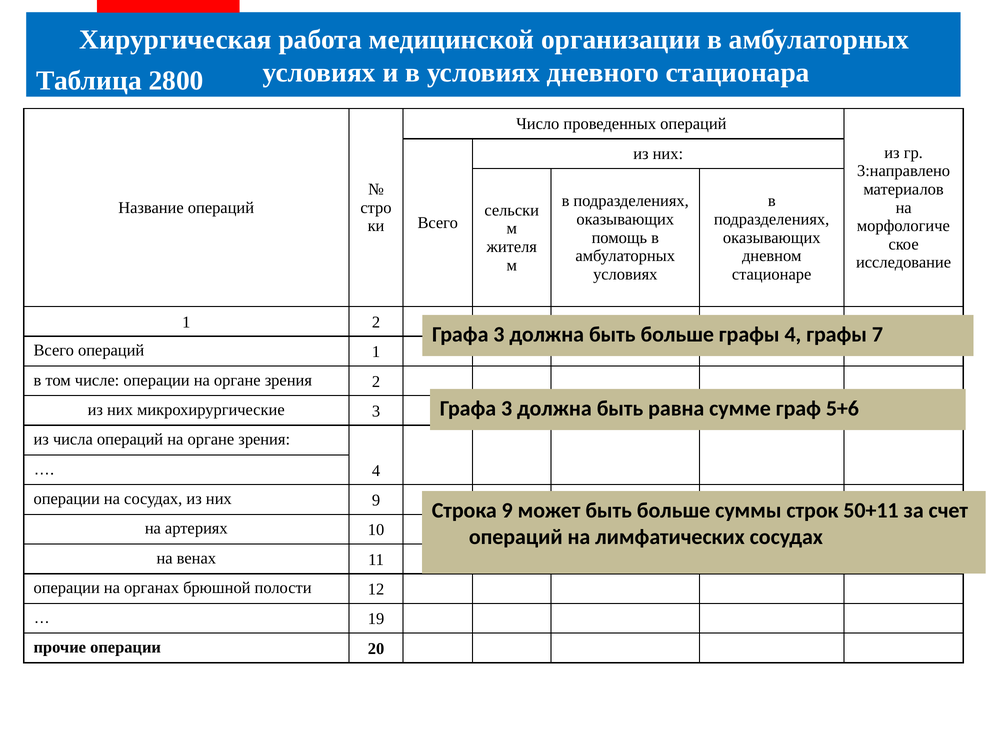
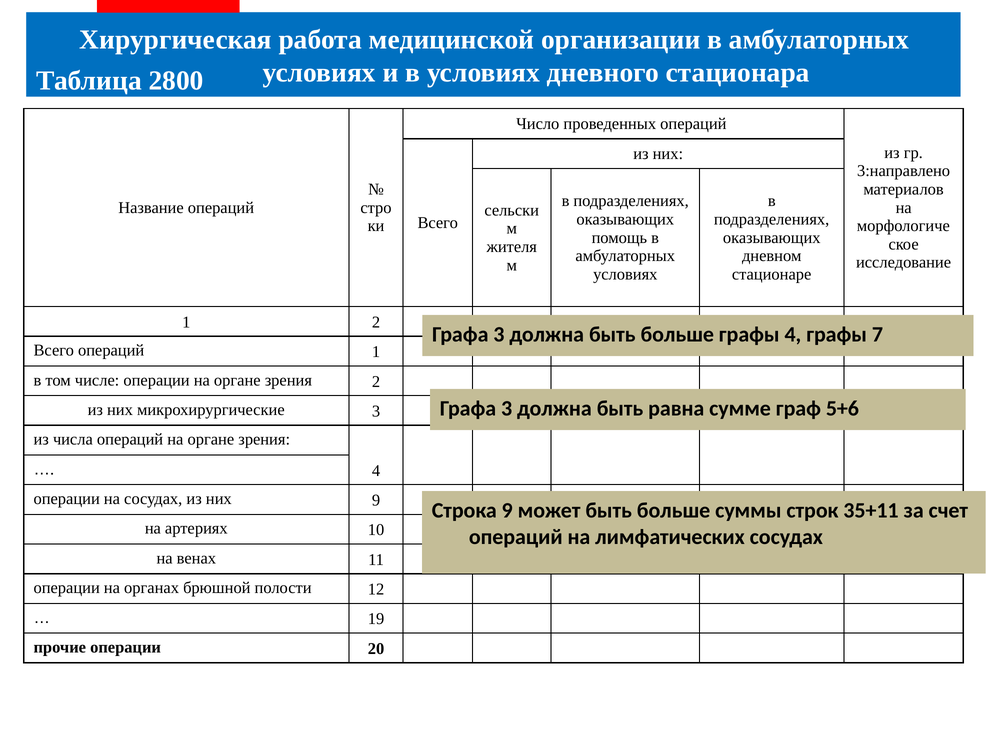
50+11: 50+11 -> 35+11
